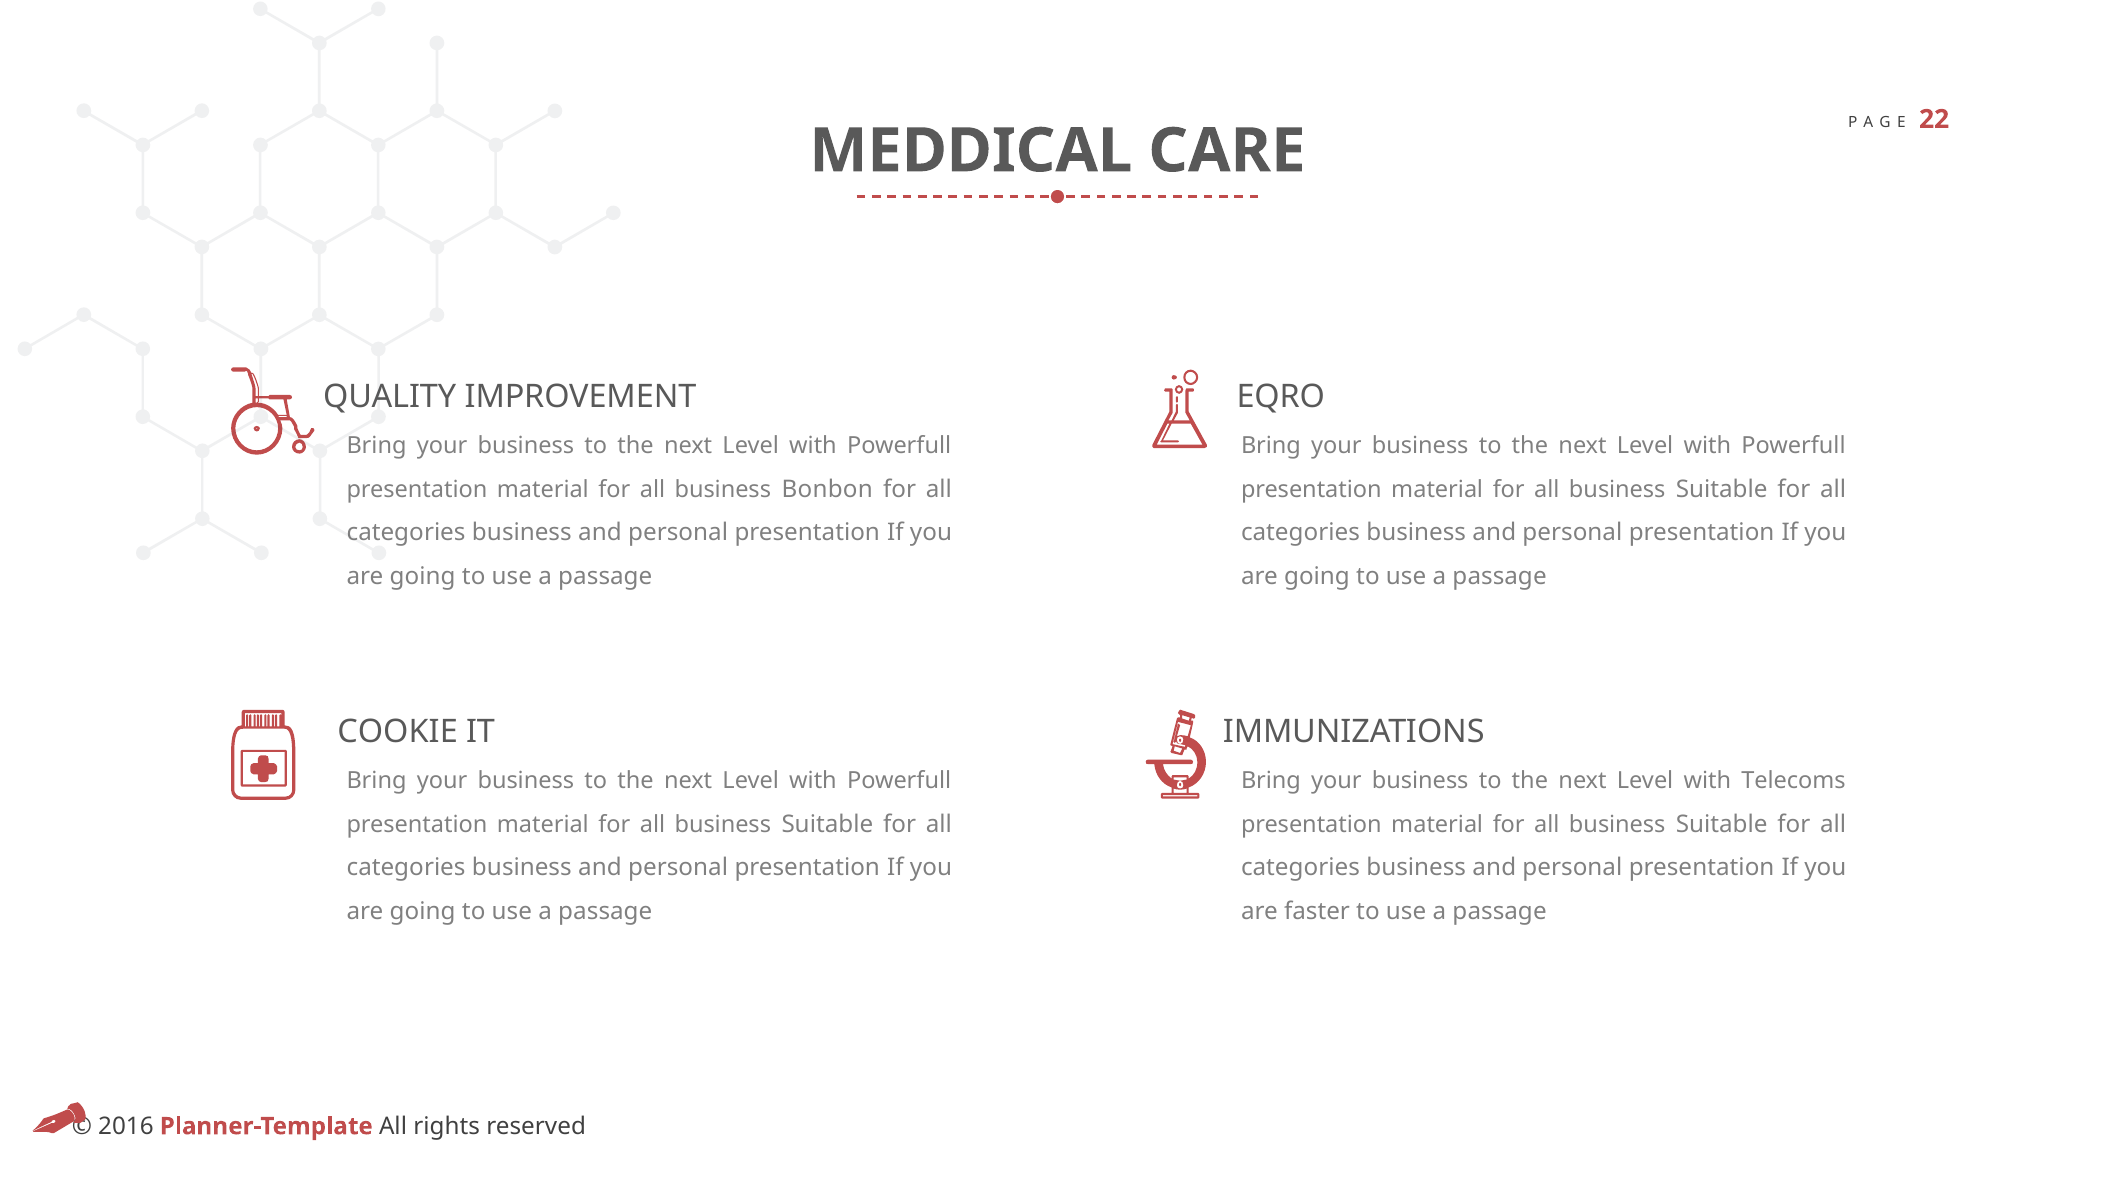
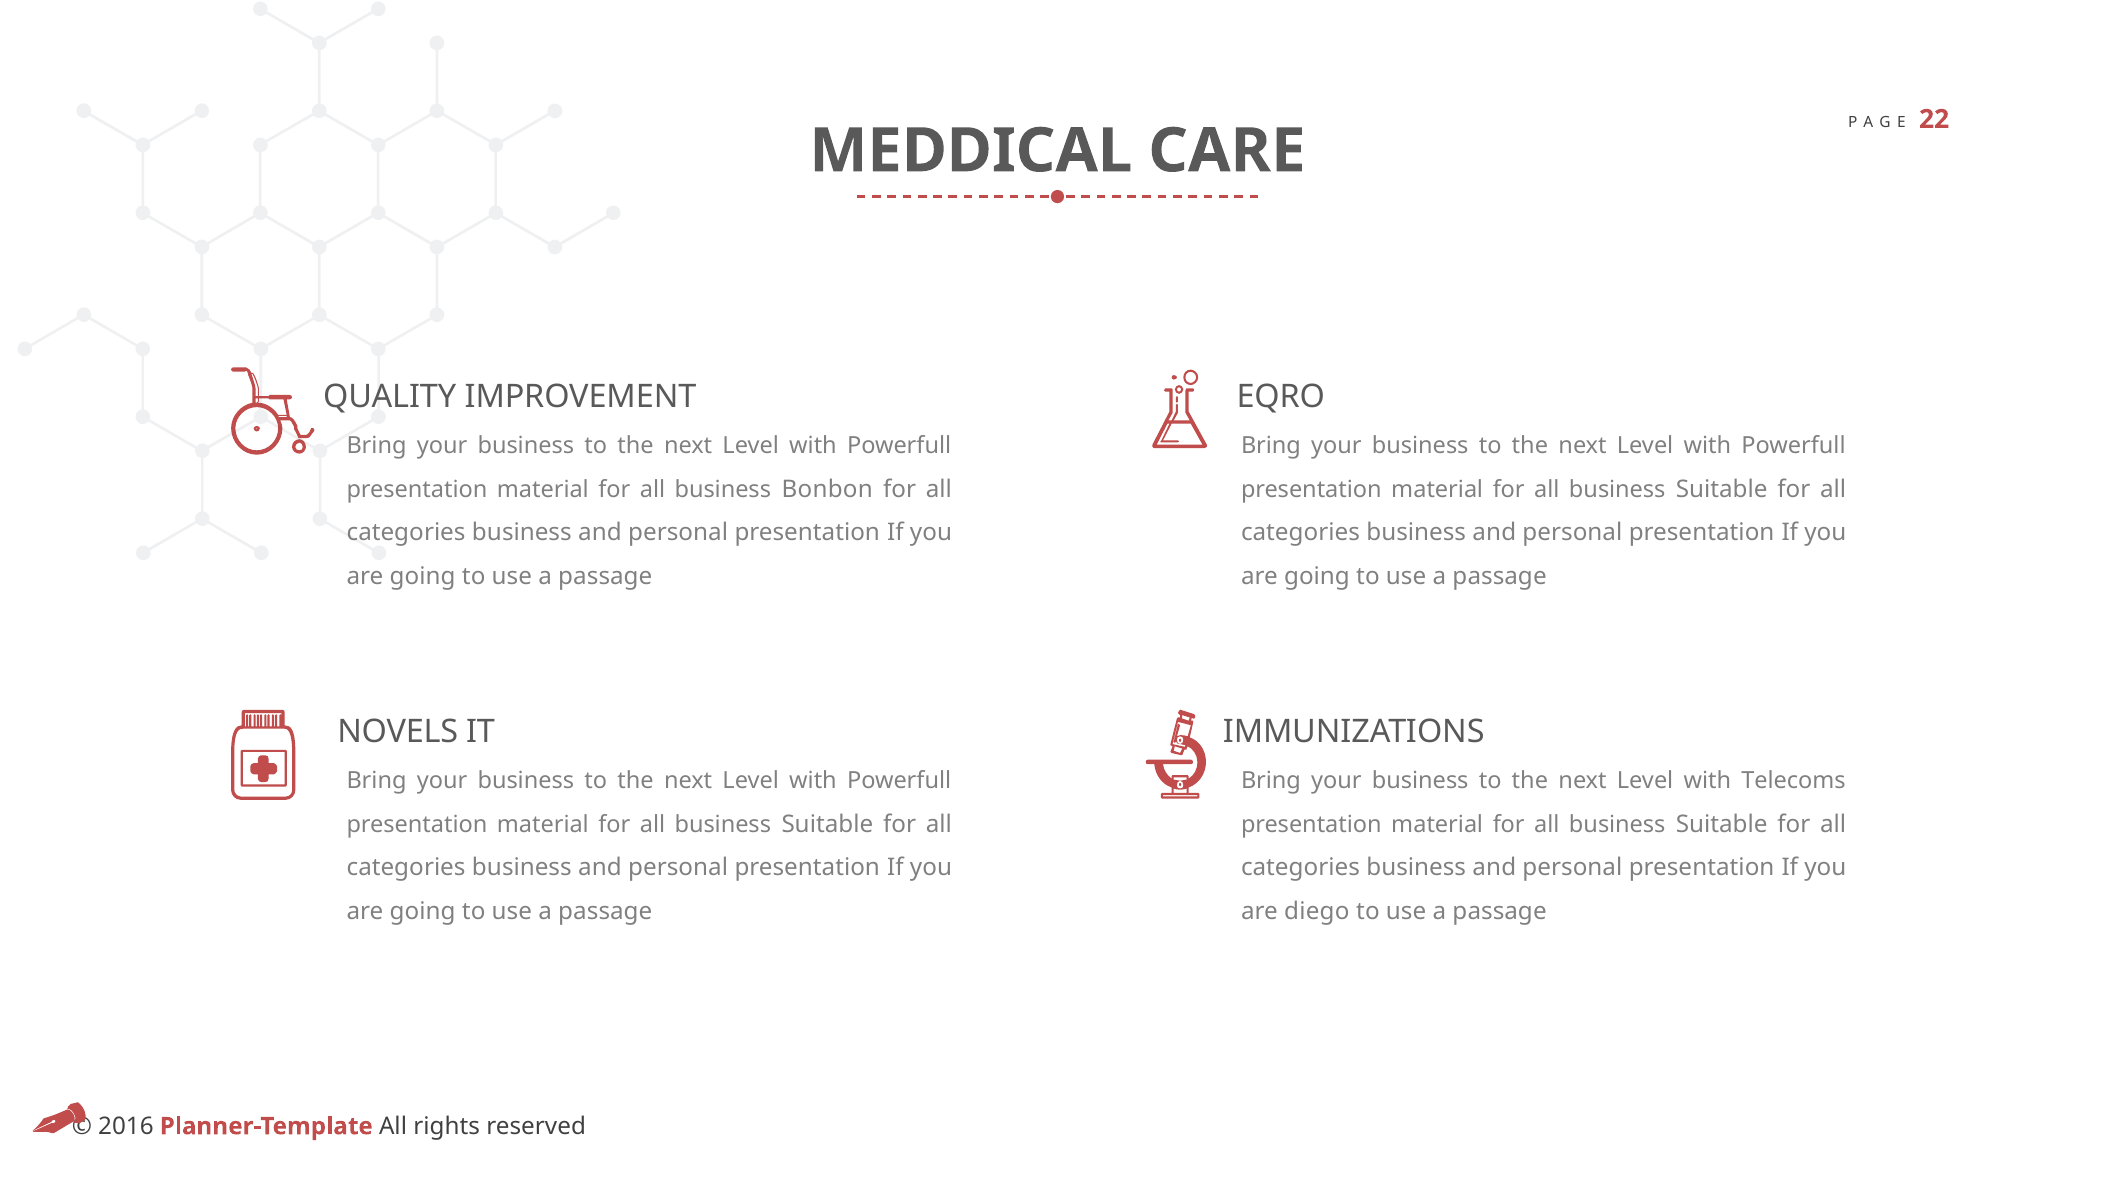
COOKIE: COOKIE -> NOVELS
faster: faster -> diego
